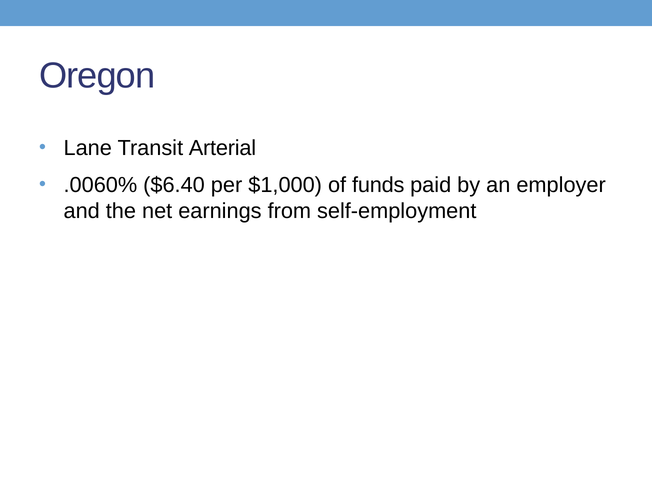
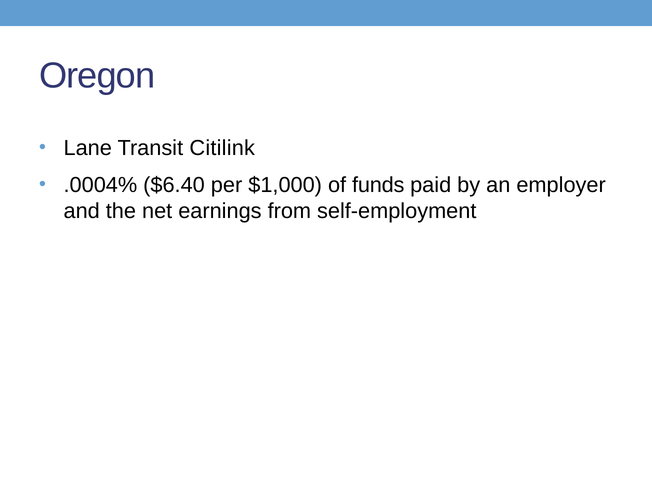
Arterial: Arterial -> Citilink
.0060%: .0060% -> .0004%
